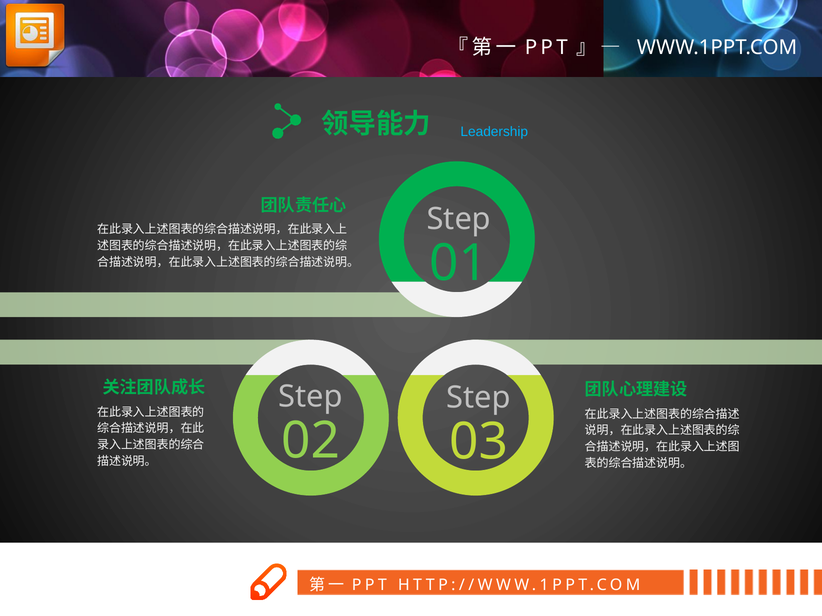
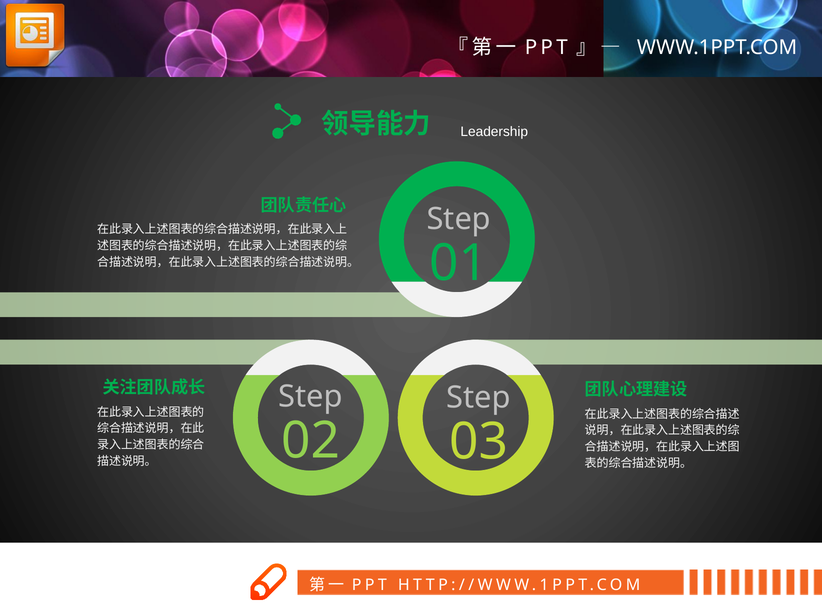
Leadership colour: light blue -> white
